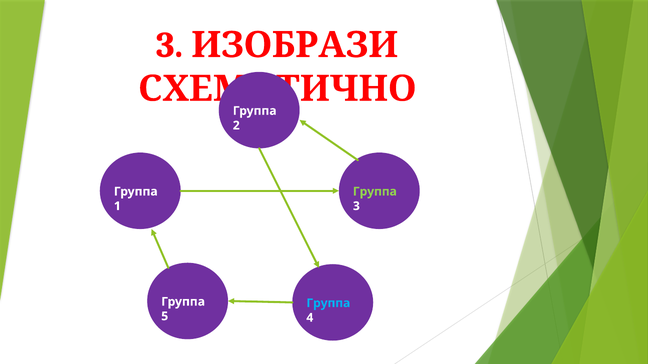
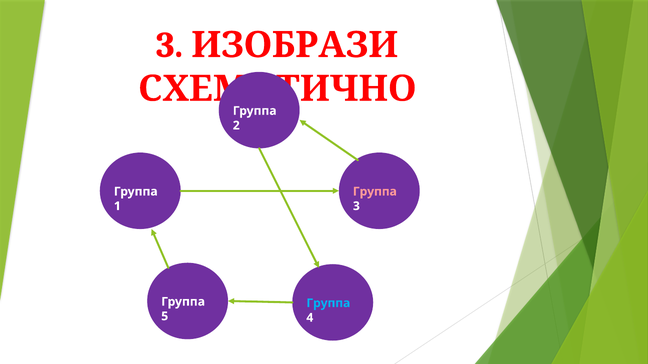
Группа at (375, 192) colour: light green -> pink
